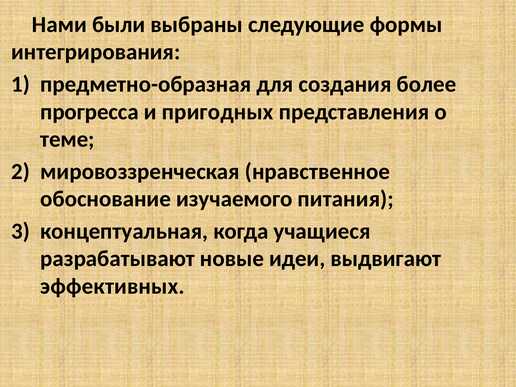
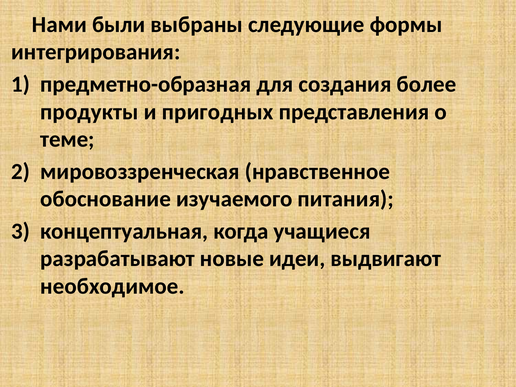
прогресса: прогресса -> продукты
эффективных: эффективных -> необходимое
